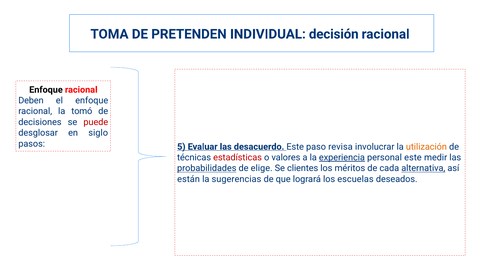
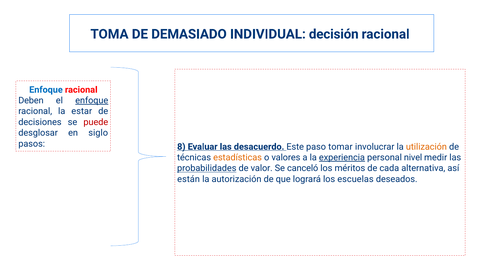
PRETENDEN: PRETENDEN -> DEMASIADO
Enfoque at (46, 90) colour: black -> blue
enfoque at (92, 101) underline: none -> present
tomó: tomó -> estar
5: 5 -> 8
revisa: revisa -> tomar
estadísticas colour: red -> orange
personal este: este -> nivel
elige: elige -> valor
clientes: clientes -> canceló
alternativa underline: present -> none
sugerencias: sugerencias -> autorización
